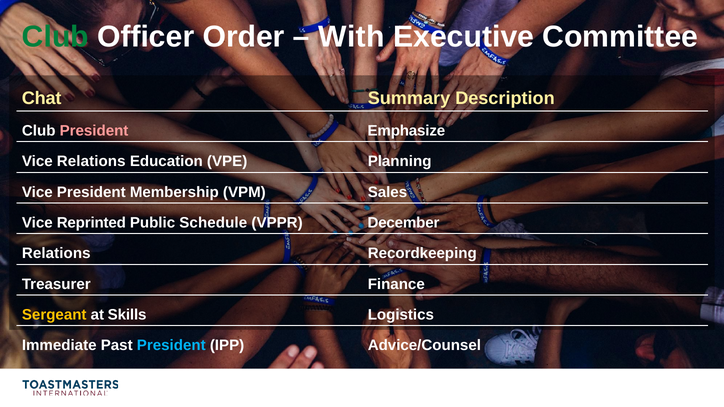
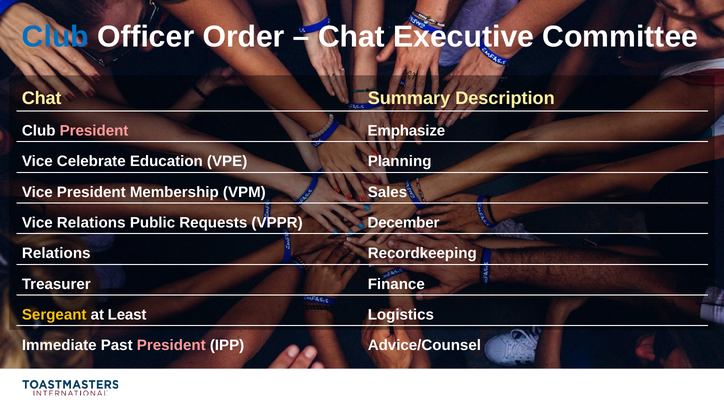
Club at (55, 37) colour: green -> blue
With at (351, 37): With -> Chat
Vice Relations: Relations -> Celebrate
Vice Reprinted: Reprinted -> Relations
Schedule: Schedule -> Requests
Skills: Skills -> Least
President at (171, 346) colour: light blue -> pink
